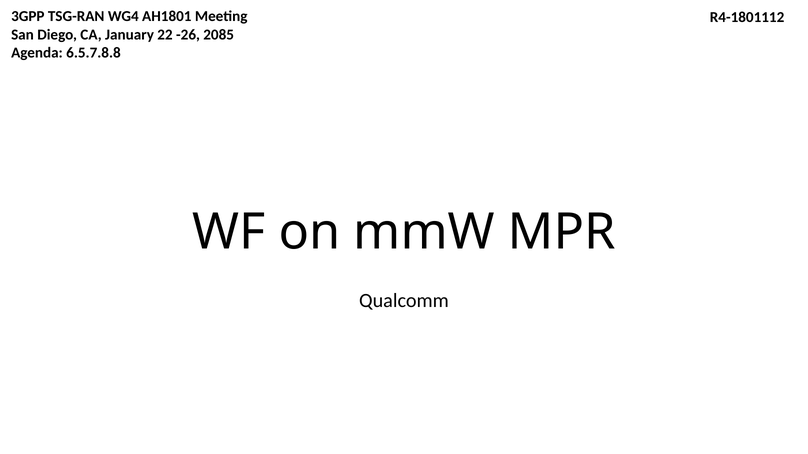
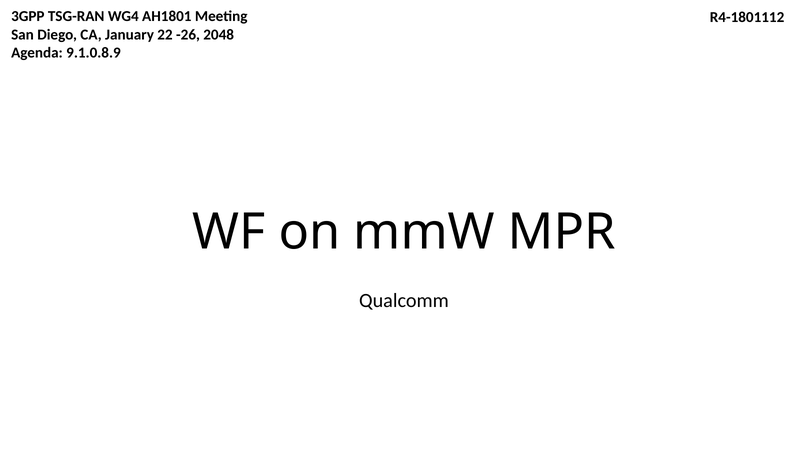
2085: 2085 -> 2048
6.5.7.8.8: 6.5.7.8.8 -> 9.1.0.8.9
